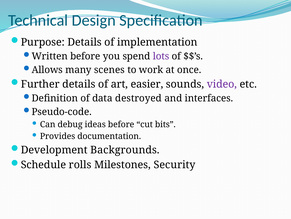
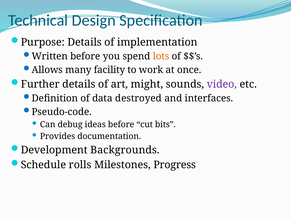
lots colour: purple -> orange
scenes: scenes -> facility
easier: easier -> might
Security: Security -> Progress
